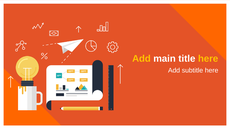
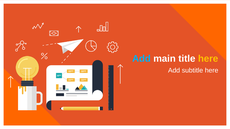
Add at (141, 59) colour: yellow -> light blue
